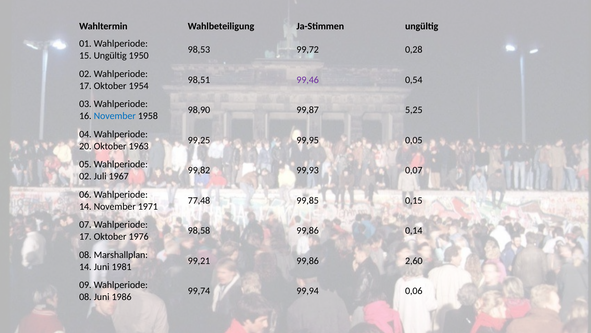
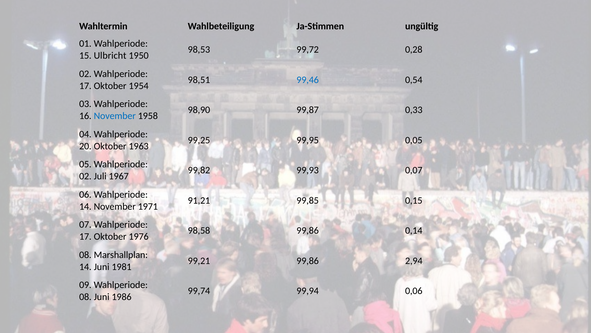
15 Ungültig: Ungültig -> Ulbricht
99,46 colour: purple -> blue
5,25: 5,25 -> 0,33
77,48: 77,48 -> 91,21
2,60: 2,60 -> 2,94
